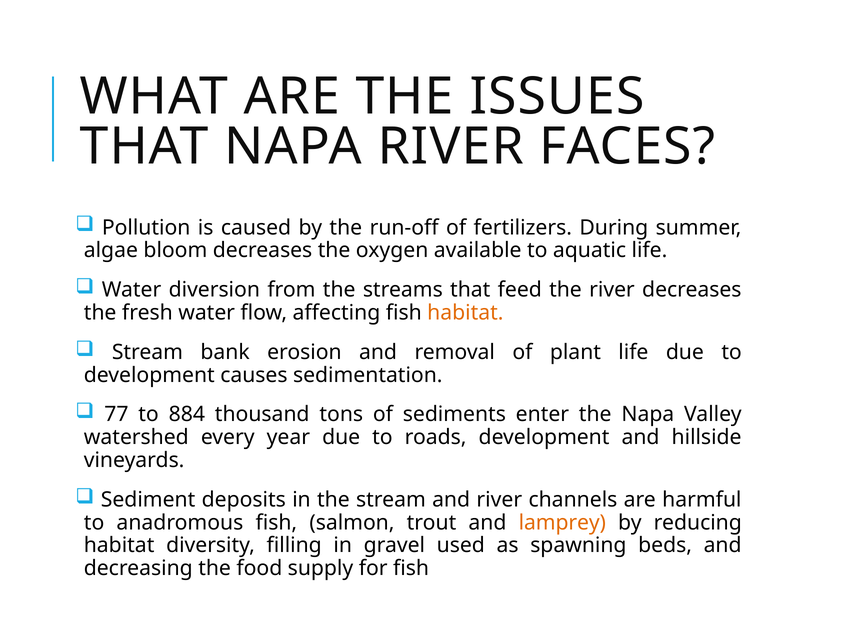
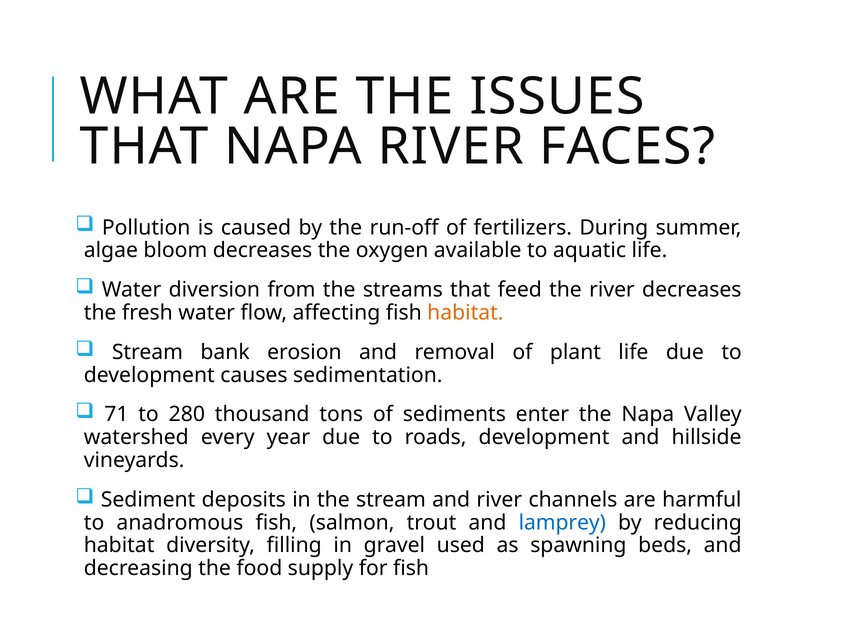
77: 77 -> 71
884: 884 -> 280
lamprey colour: orange -> blue
